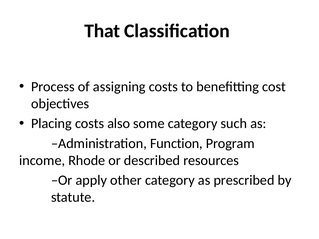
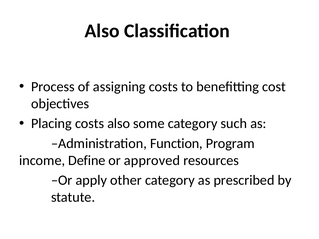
That at (102, 31): That -> Also
Rhode: Rhode -> Define
described: described -> approved
